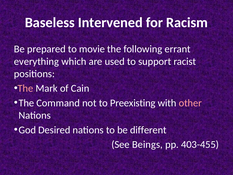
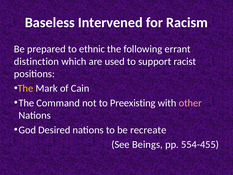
movie: movie -> ethnic
everything: everything -> distinction
The at (25, 88) colour: pink -> yellow
different: different -> recreate
403-455: 403-455 -> 554-455
